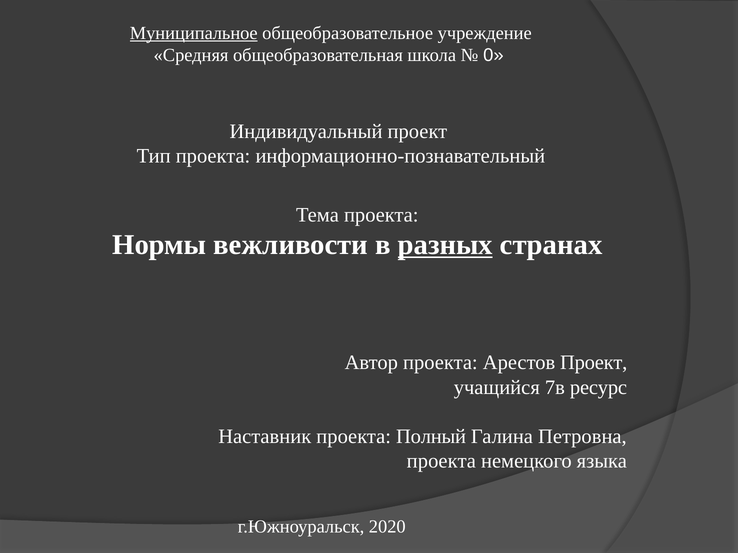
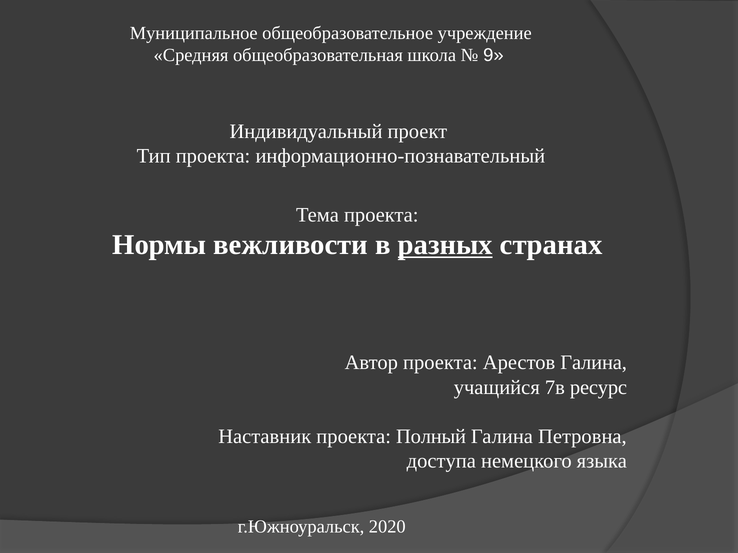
Муниципальное underline: present -> none
0: 0 -> 9
Арестов Проект: Проект -> Галина
проекта at (441, 461): проекта -> доступа
